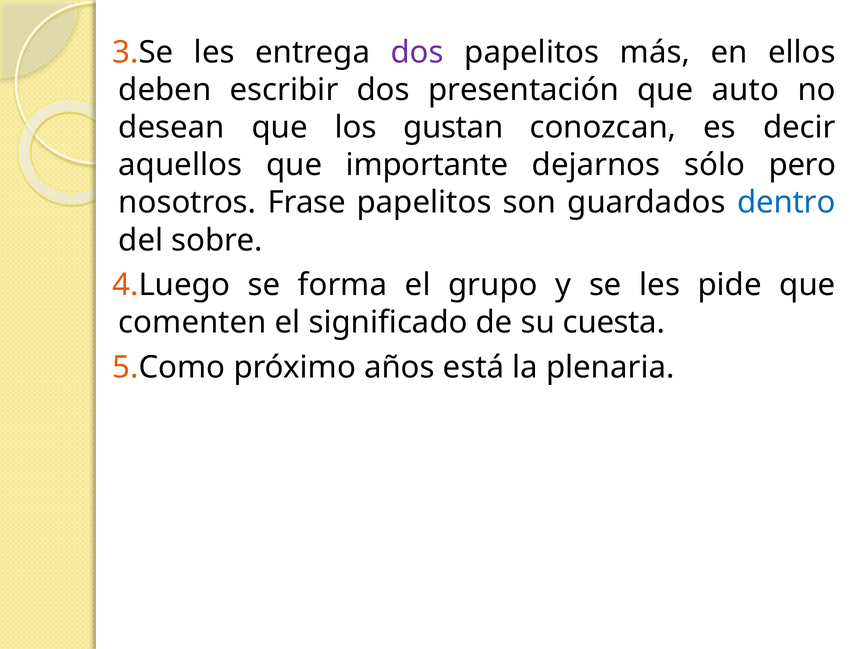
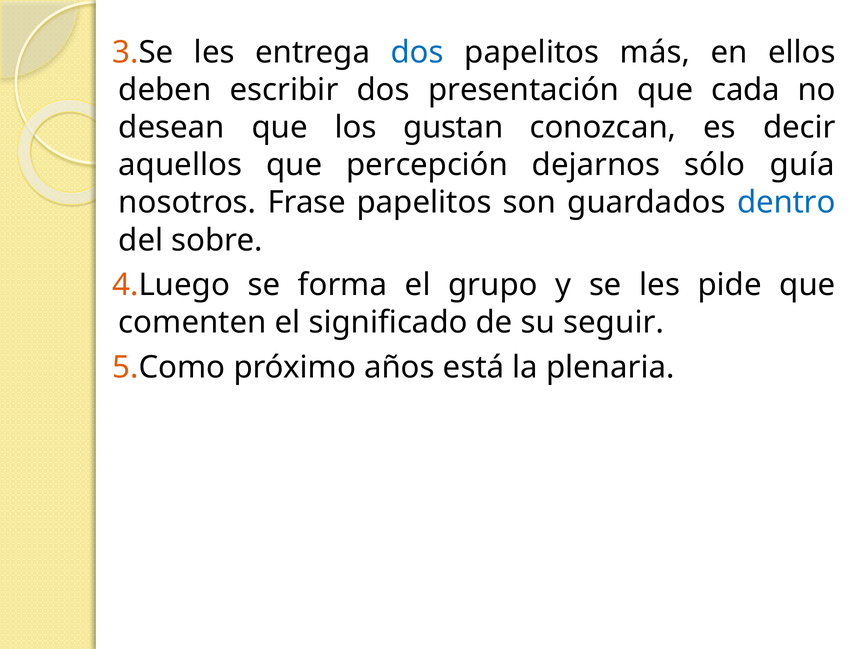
dos at (417, 52) colour: purple -> blue
auto: auto -> cada
importante: importante -> percepción
pero: pero -> guía
cuesta: cuesta -> seguir
